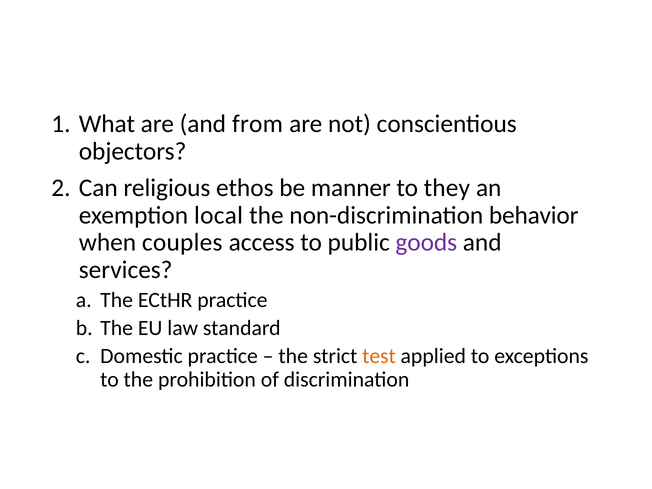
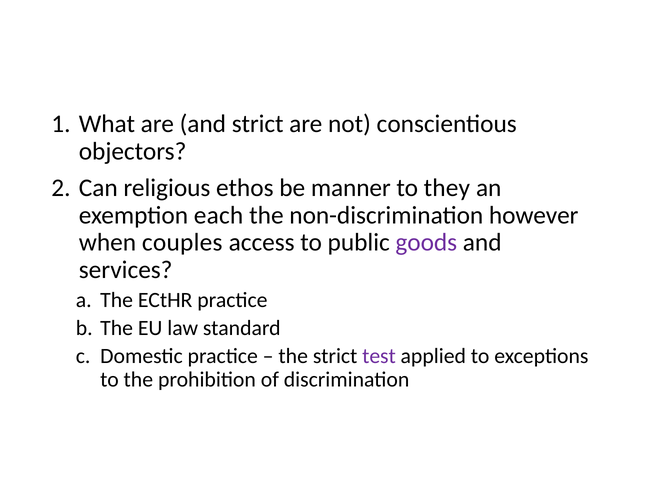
and from: from -> strict
local: local -> each
behavior: behavior -> however
test colour: orange -> purple
